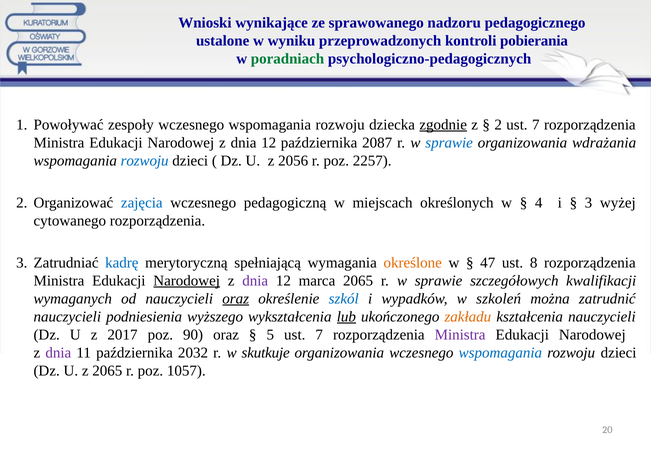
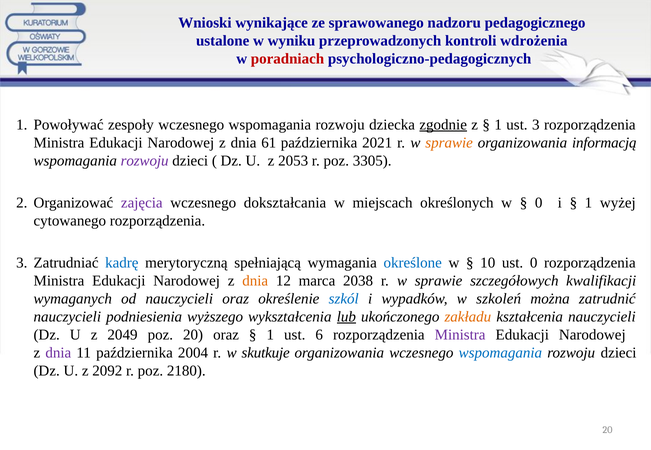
pobierania: pobierania -> wdrożenia
poradniach colour: green -> red
2 at (498, 125): 2 -> 1
7 at (536, 125): 7 -> 3
12 at (269, 143): 12 -> 61
2087: 2087 -> 2021
sprawie at (449, 143) colour: blue -> orange
wdrażania: wdrażania -> informacją
rozwoju at (145, 161) colour: blue -> purple
2056: 2056 -> 2053
2257: 2257 -> 3305
zajęcia colour: blue -> purple
pedagogiczną: pedagogiczną -> dokształcania
4 at (539, 203): 4 -> 0
3 at (588, 203): 3 -> 1
określone colour: orange -> blue
47: 47 -> 10
ust 8: 8 -> 0
Narodowej at (187, 281) underline: present -> none
dnia at (255, 281) colour: purple -> orange
marca 2065: 2065 -> 2038
oraz at (236, 299) underline: present -> none
2017: 2017 -> 2049
poz 90: 90 -> 20
5 at (270, 335): 5 -> 1
7 at (319, 335): 7 -> 6
2032: 2032 -> 2004
z 2065: 2065 -> 2092
1057: 1057 -> 2180
